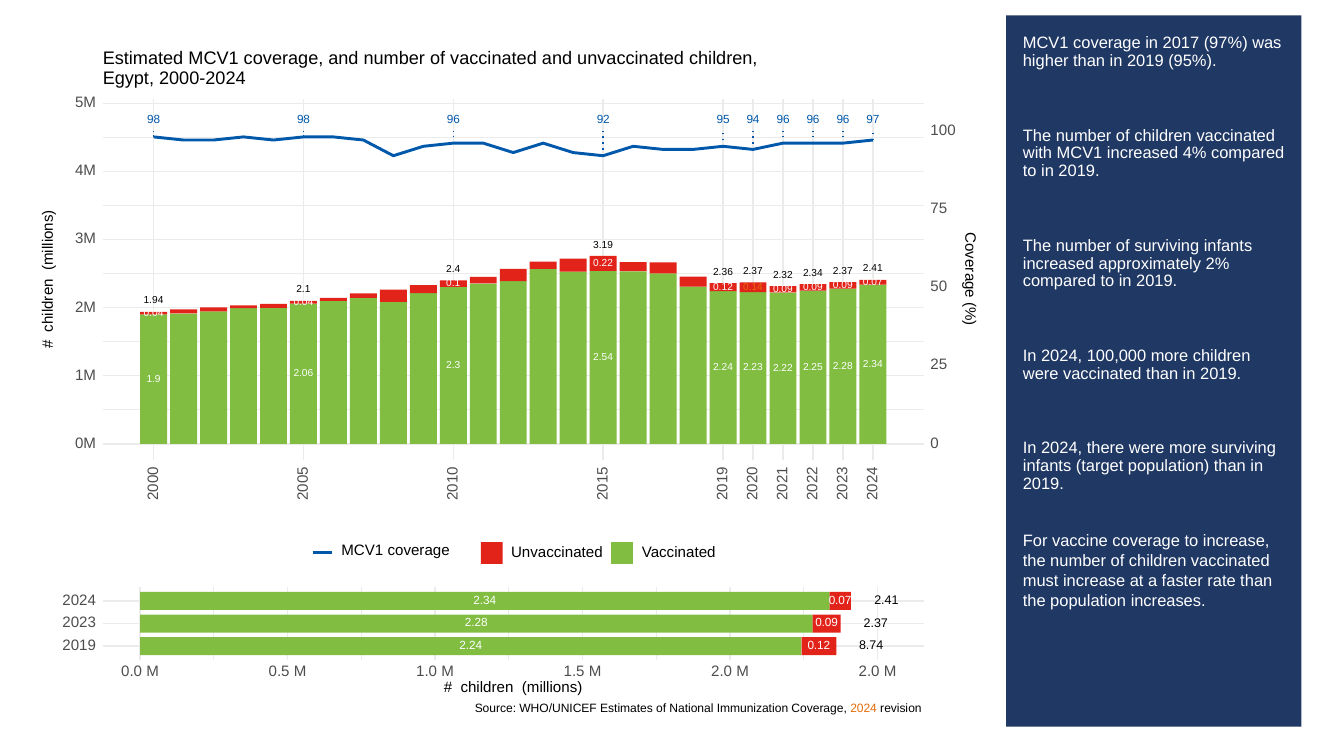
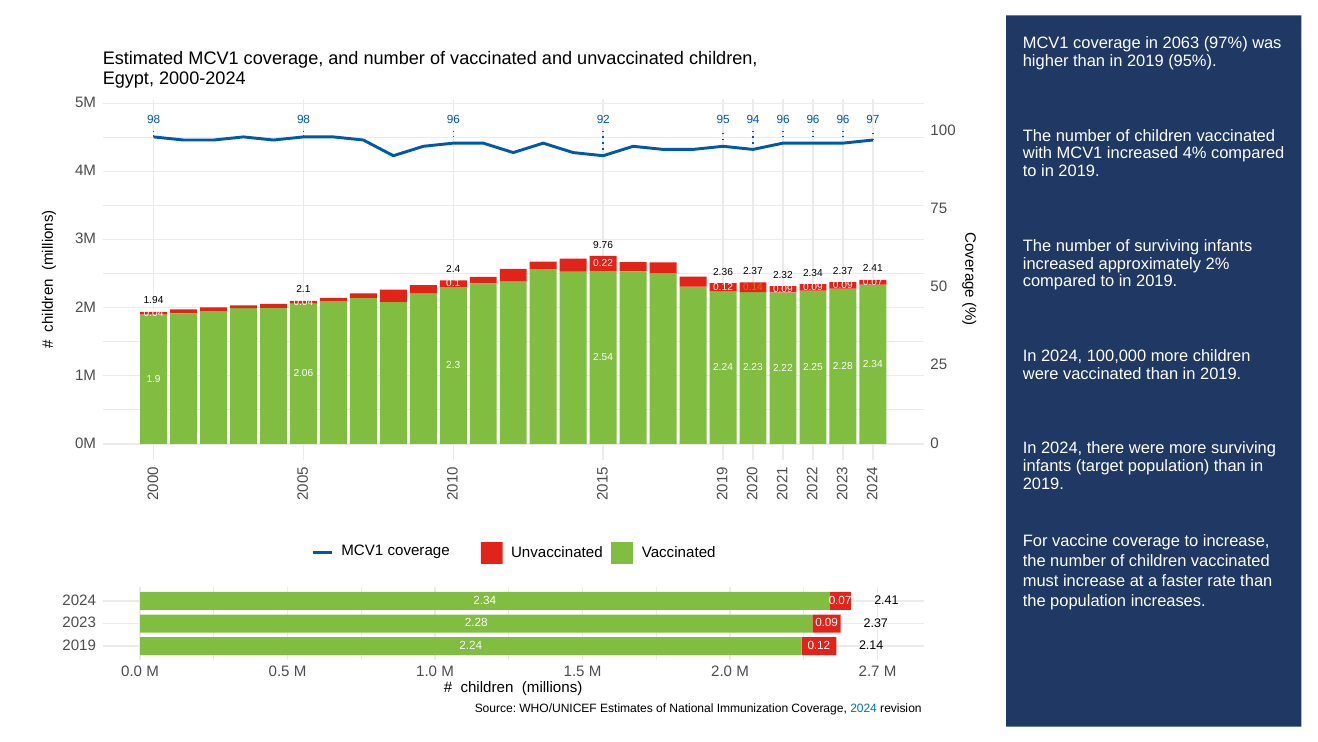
2017: 2017 -> 2063
3.19: 3.19 -> 9.76
8.74: 8.74 -> 2.14
2.0 M 2.0: 2.0 -> 2.7
2024 at (864, 708) colour: orange -> blue
